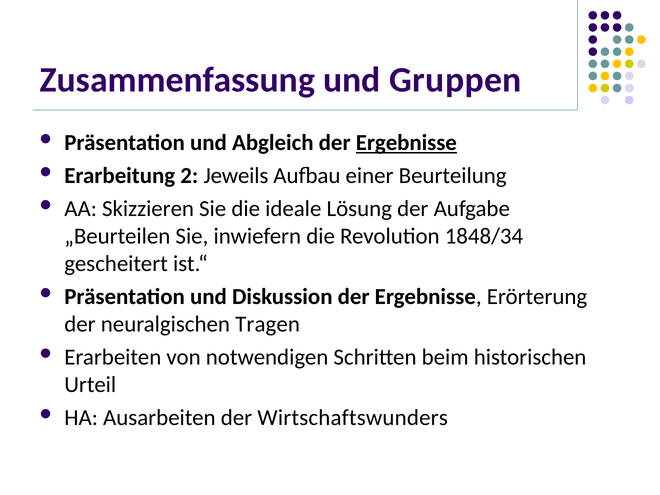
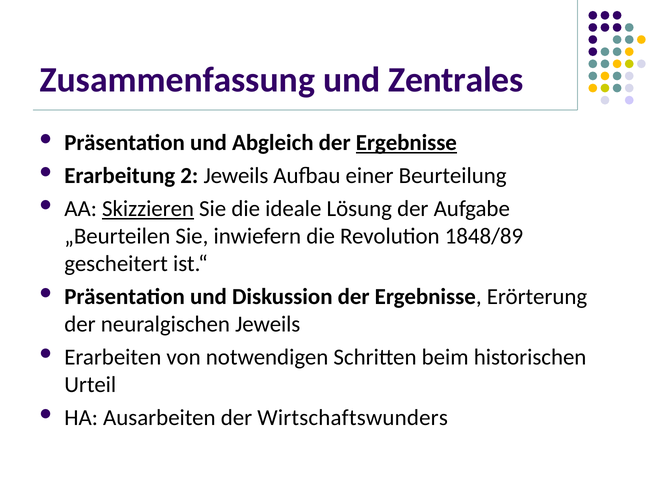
Gruppen: Gruppen -> Zentrales
Skizzieren underline: none -> present
1848/34: 1848/34 -> 1848/89
neuralgischen Tragen: Tragen -> Jeweils
